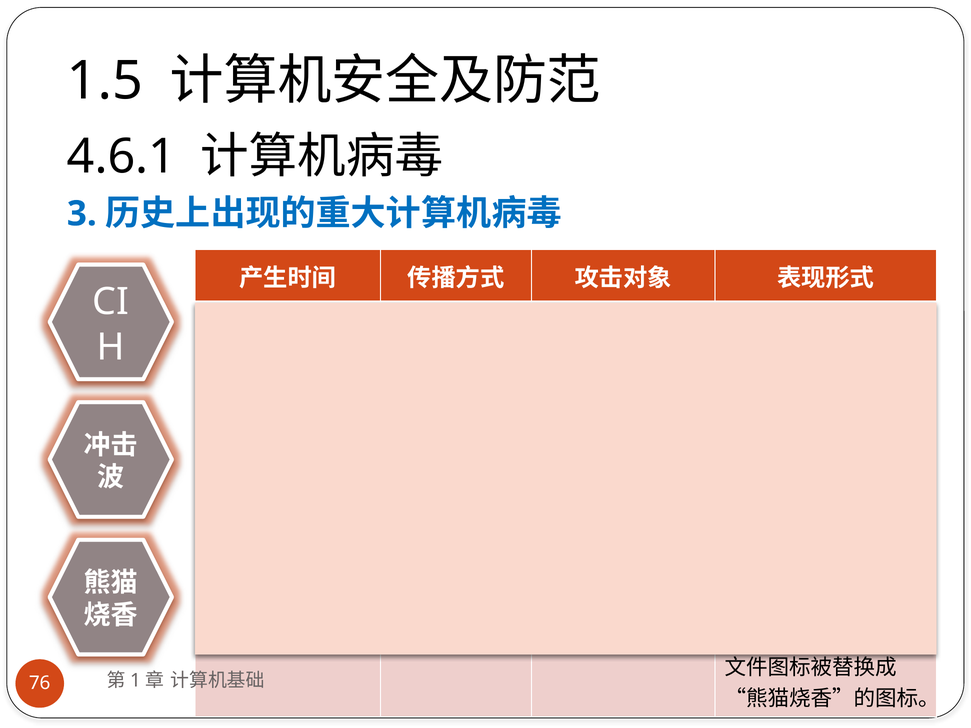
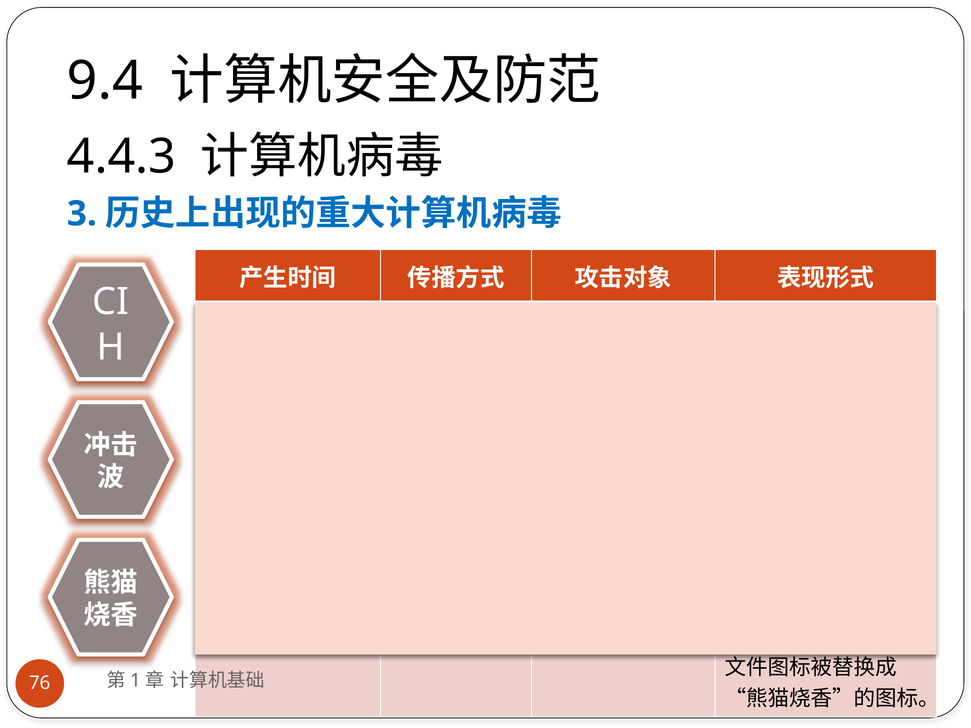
1.5: 1.5 -> 9.4
4.6.1: 4.6.1 -> 4.4.3
